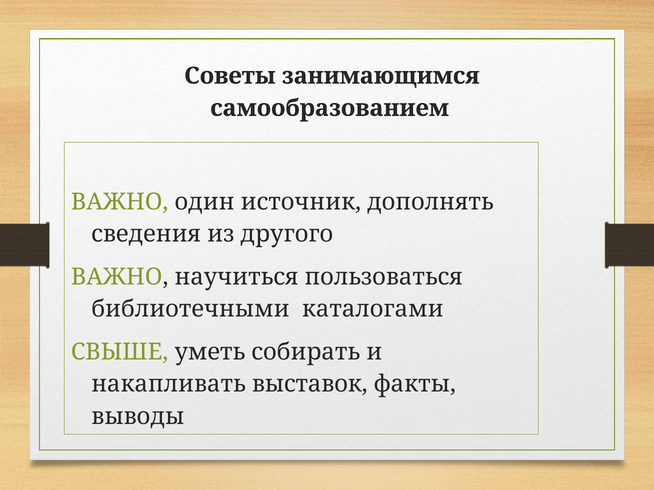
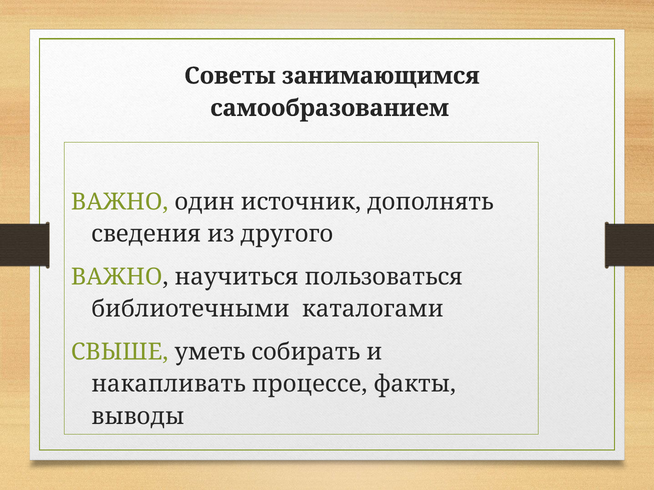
выставок: выставок -> процессе
